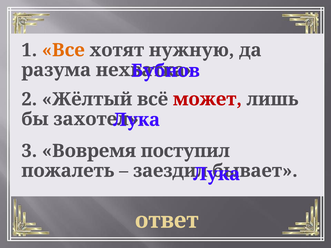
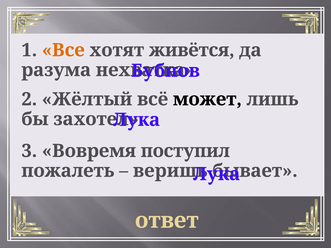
нужную: нужную -> живётся
может colour: red -> black
заездил: заездил -> веришь
